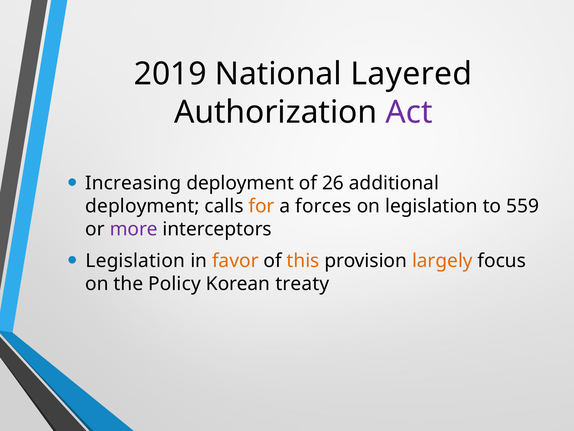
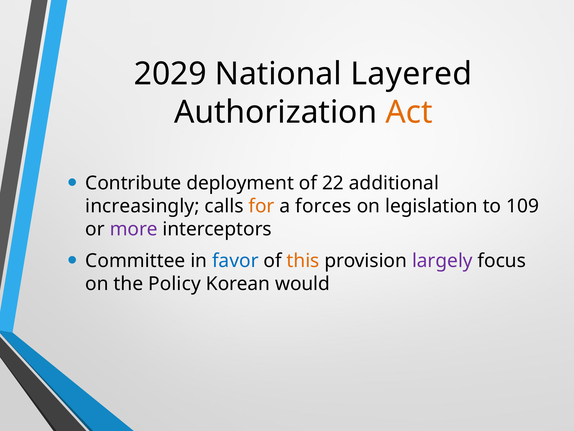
2019: 2019 -> 2029
Act colour: purple -> orange
Increasing: Increasing -> Contribute
26: 26 -> 22
deployment at (142, 206): deployment -> increasingly
559: 559 -> 109
Legislation at (135, 261): Legislation -> Committee
favor colour: orange -> blue
largely colour: orange -> purple
treaty: treaty -> would
